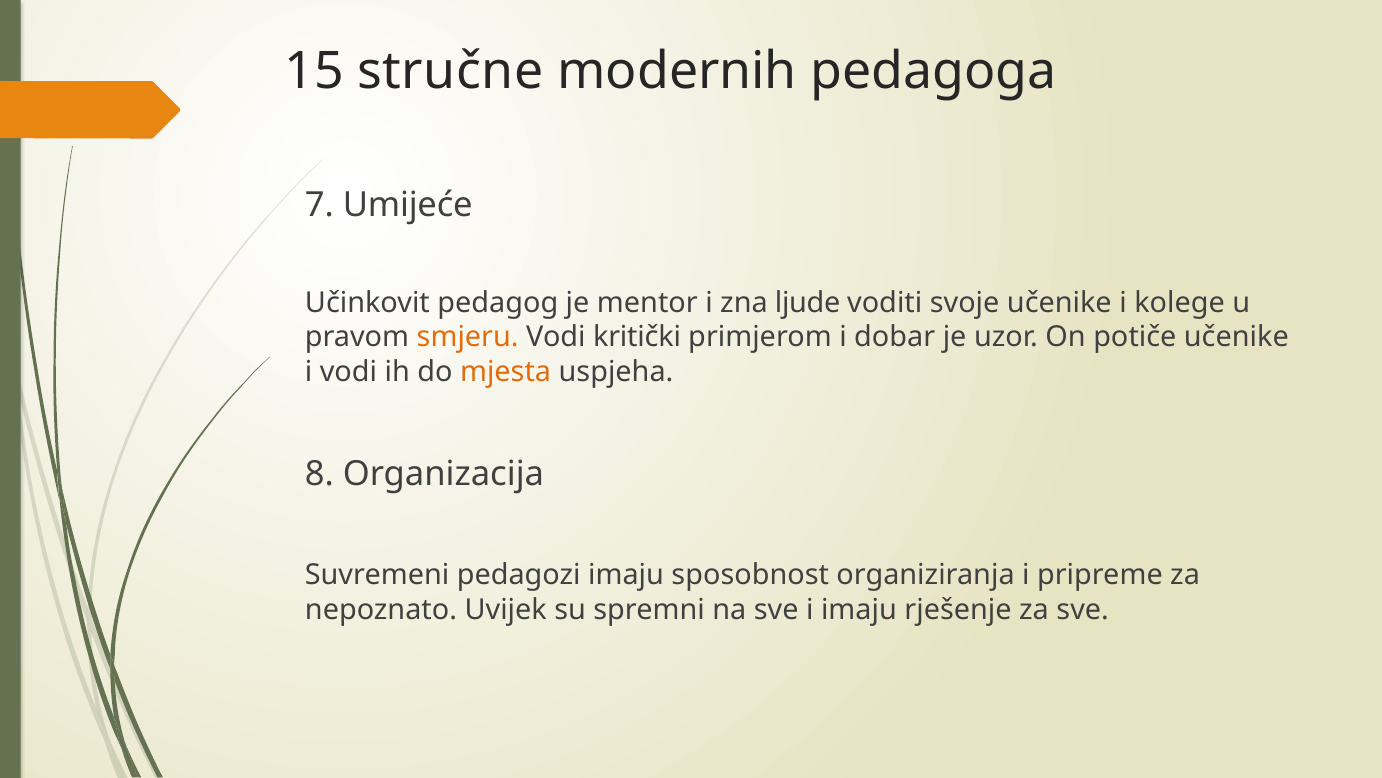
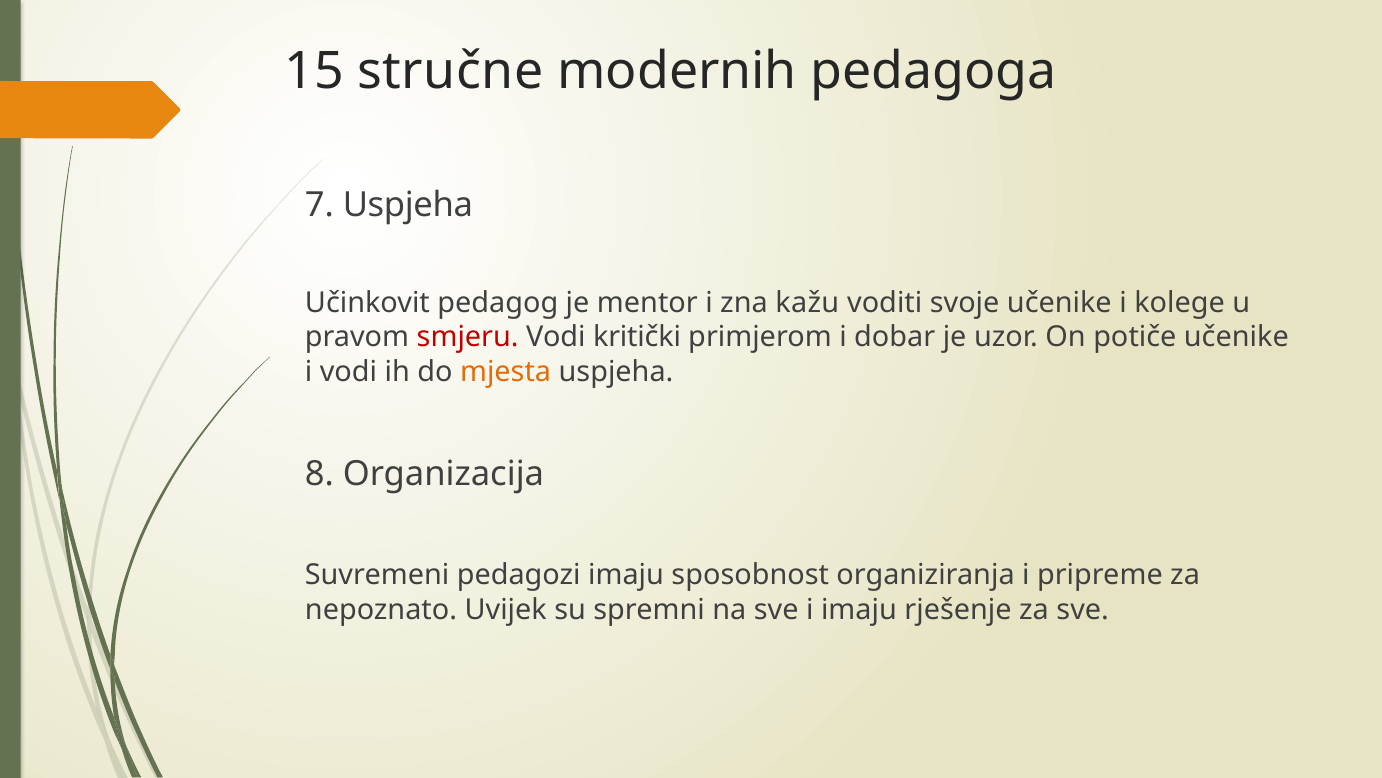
7 Umijeće: Umijeće -> Uspjeha
ljude: ljude -> kažu
smjeru colour: orange -> red
